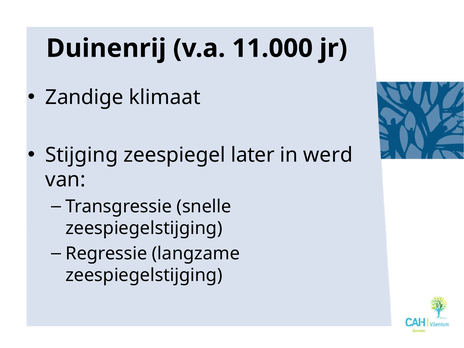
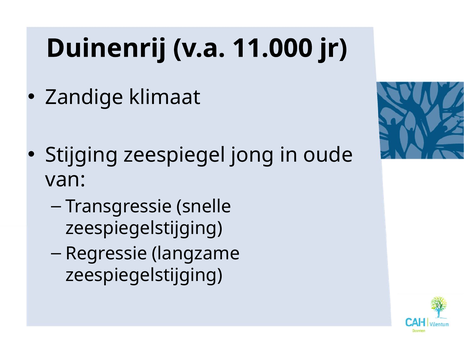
later: later -> jong
werd: werd -> oude
